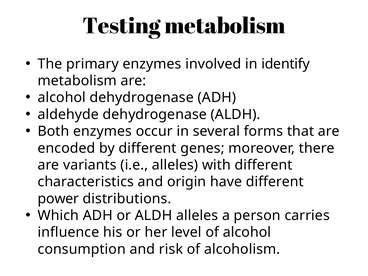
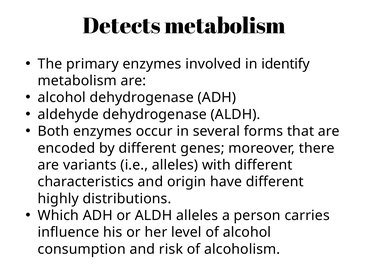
Testing: Testing -> Detects
power: power -> highly
